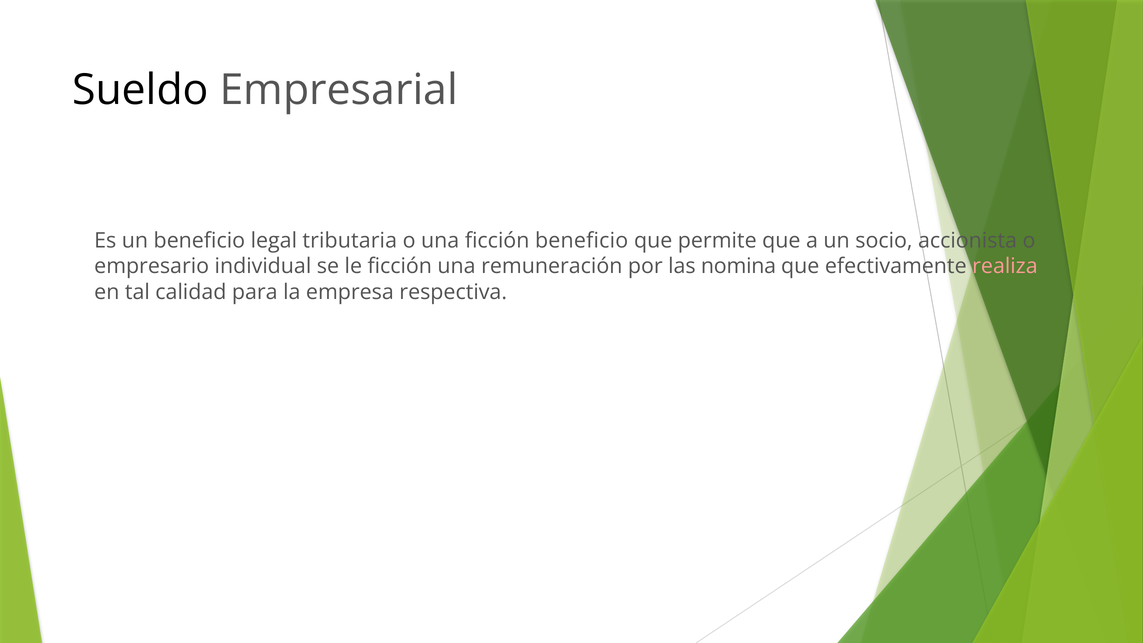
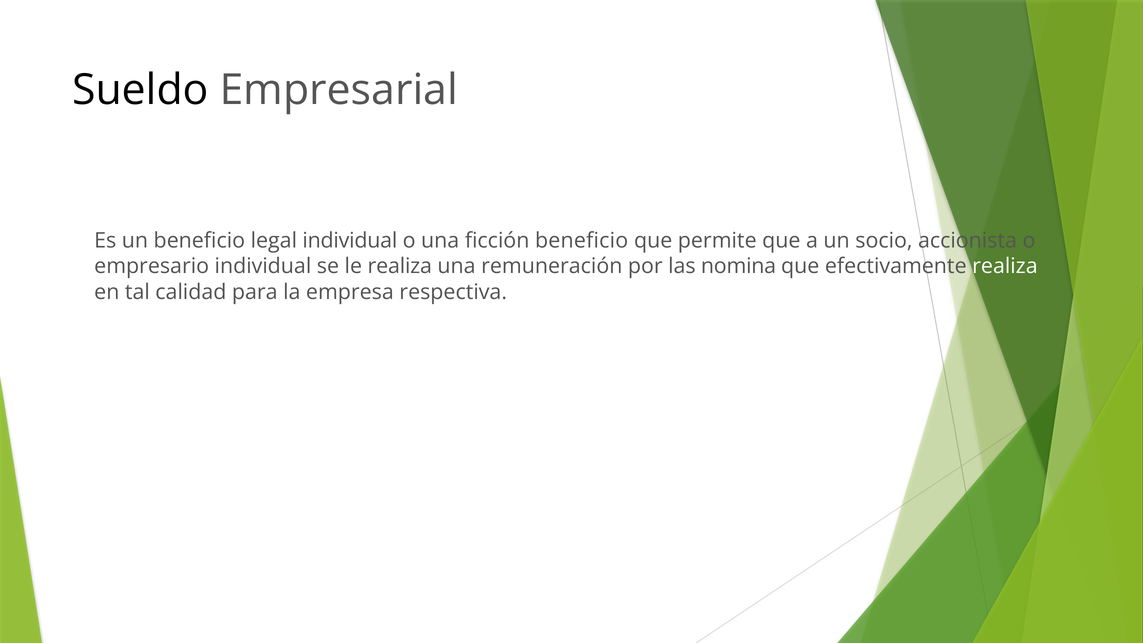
legal tributaria: tributaria -> individual
le ficción: ficción -> realiza
realiza at (1005, 266) colour: pink -> white
